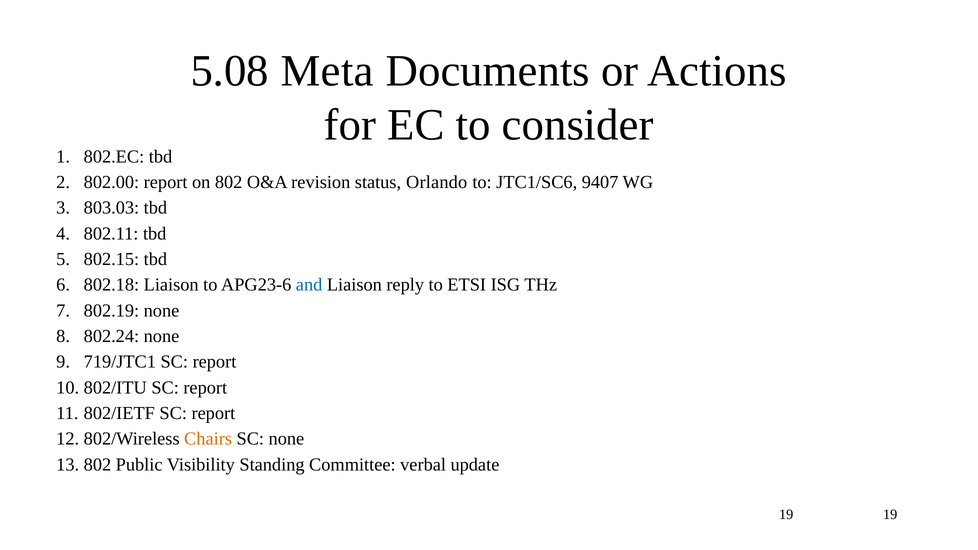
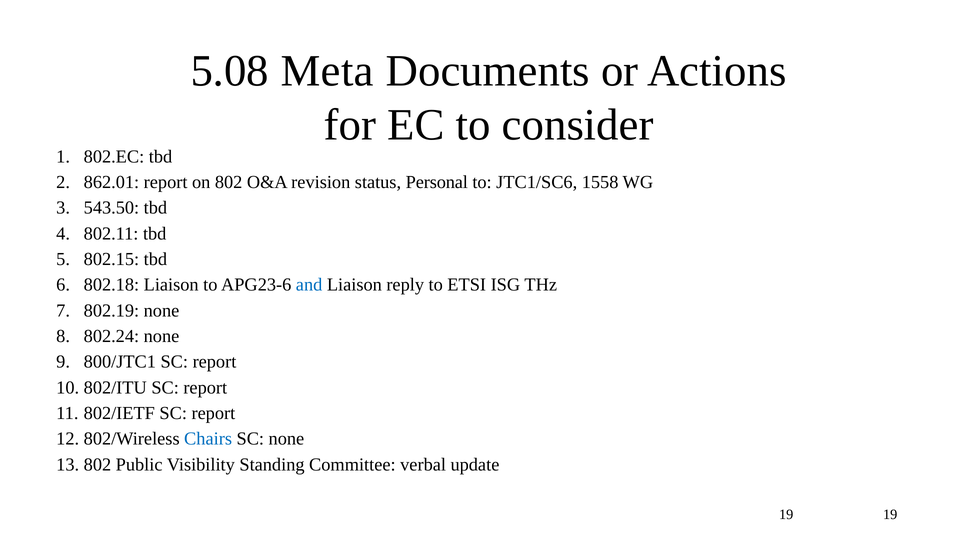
802.00: 802.00 -> 862.01
Orlando: Orlando -> Personal
9407: 9407 -> 1558
803.03: 803.03 -> 543.50
719/JTC1: 719/JTC1 -> 800/JTC1
Chairs colour: orange -> blue
